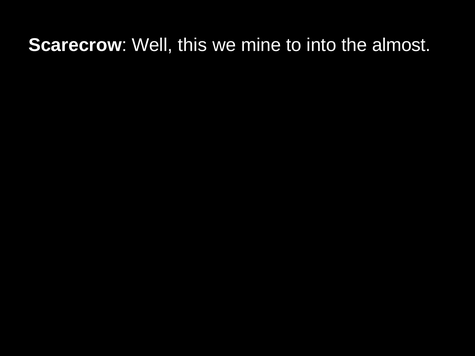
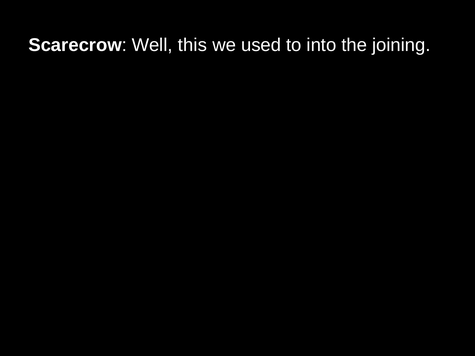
mine: mine -> used
almost: almost -> joining
